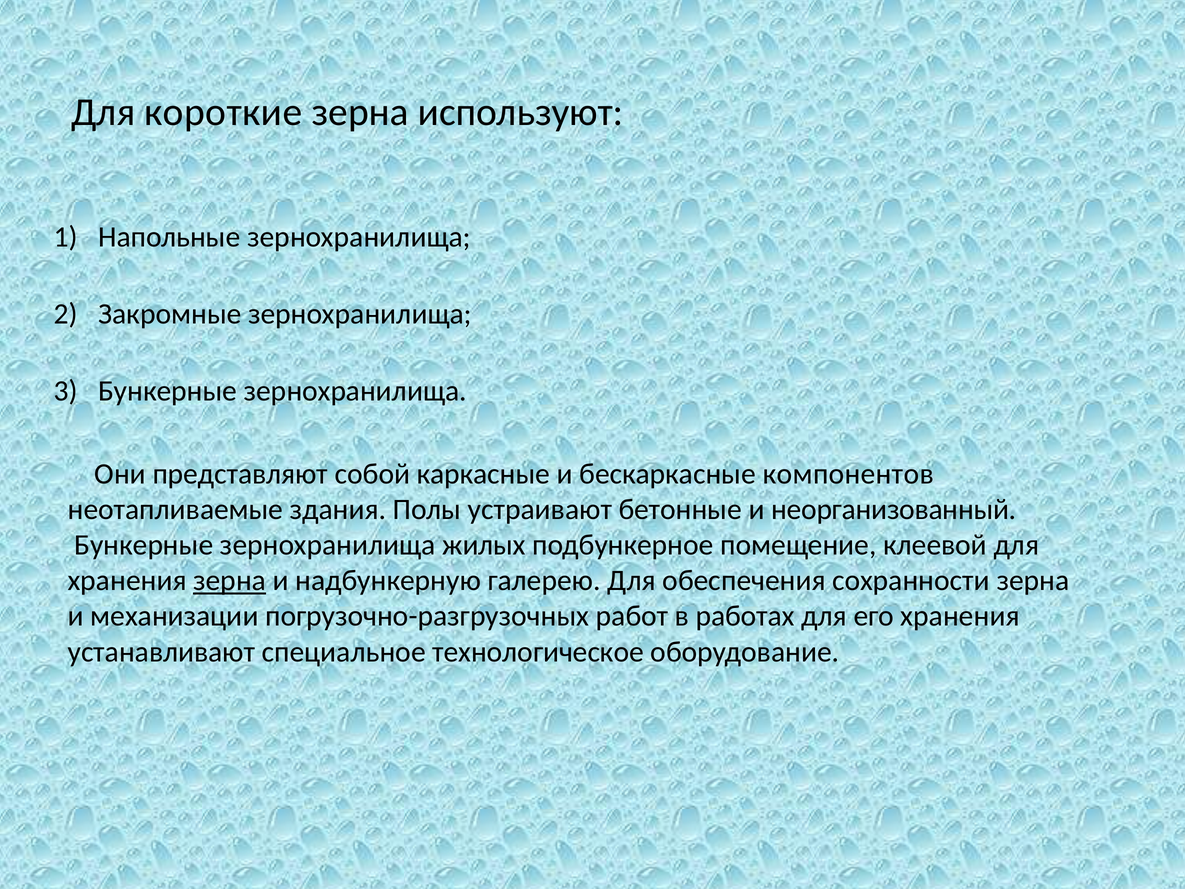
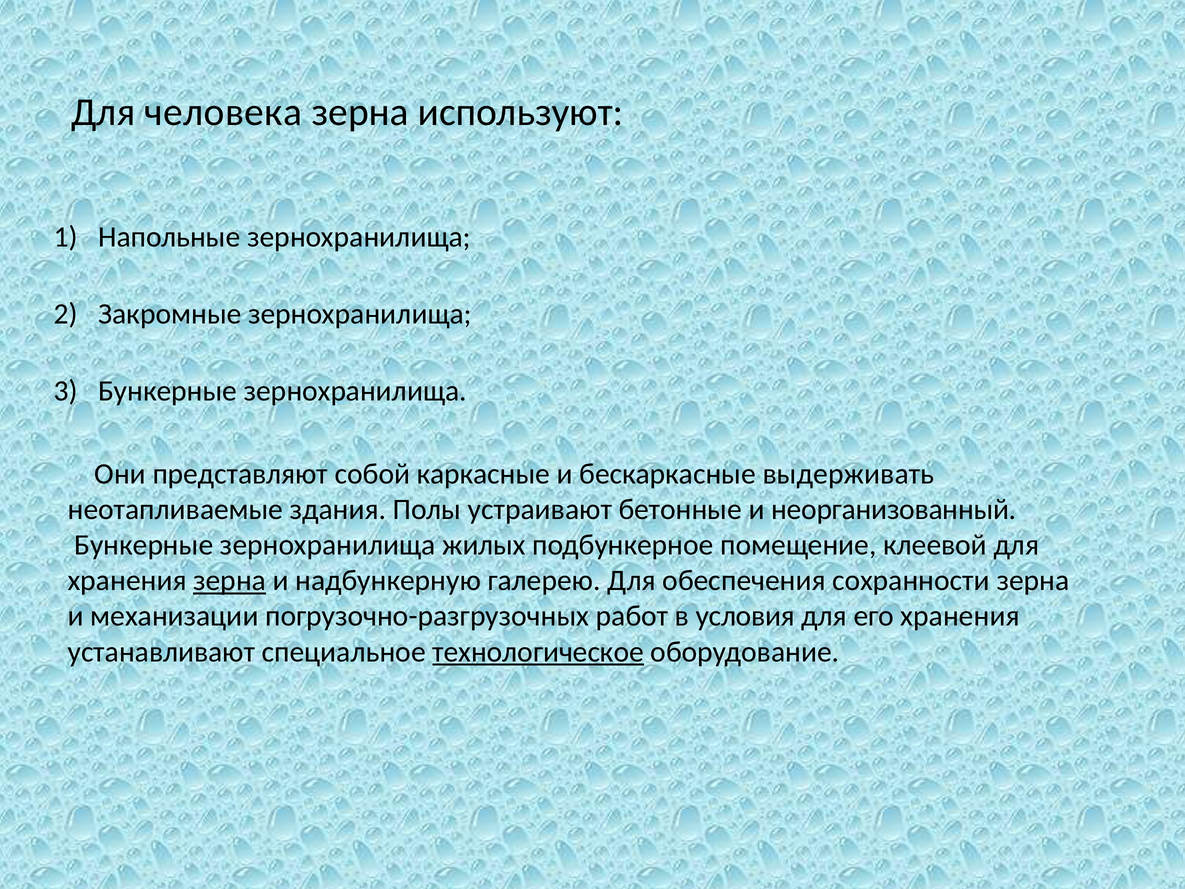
короткие: короткие -> человека
компонентов: компонентов -> выдерживать
работах: работах -> условия
технологическое underline: none -> present
